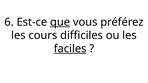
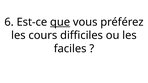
faciles underline: present -> none
